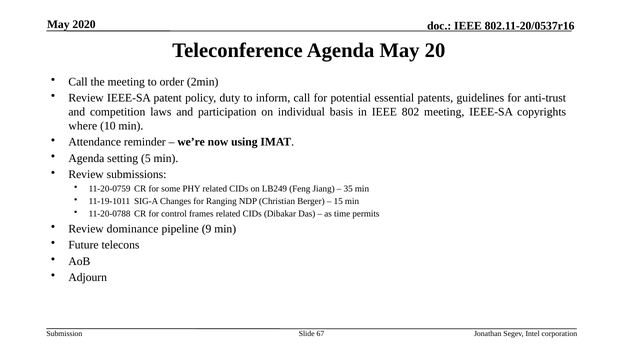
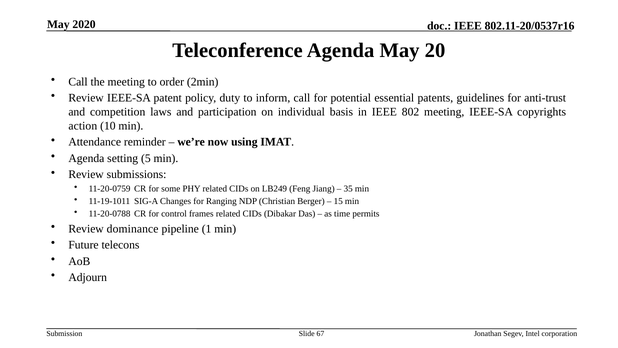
where: where -> action
9: 9 -> 1
